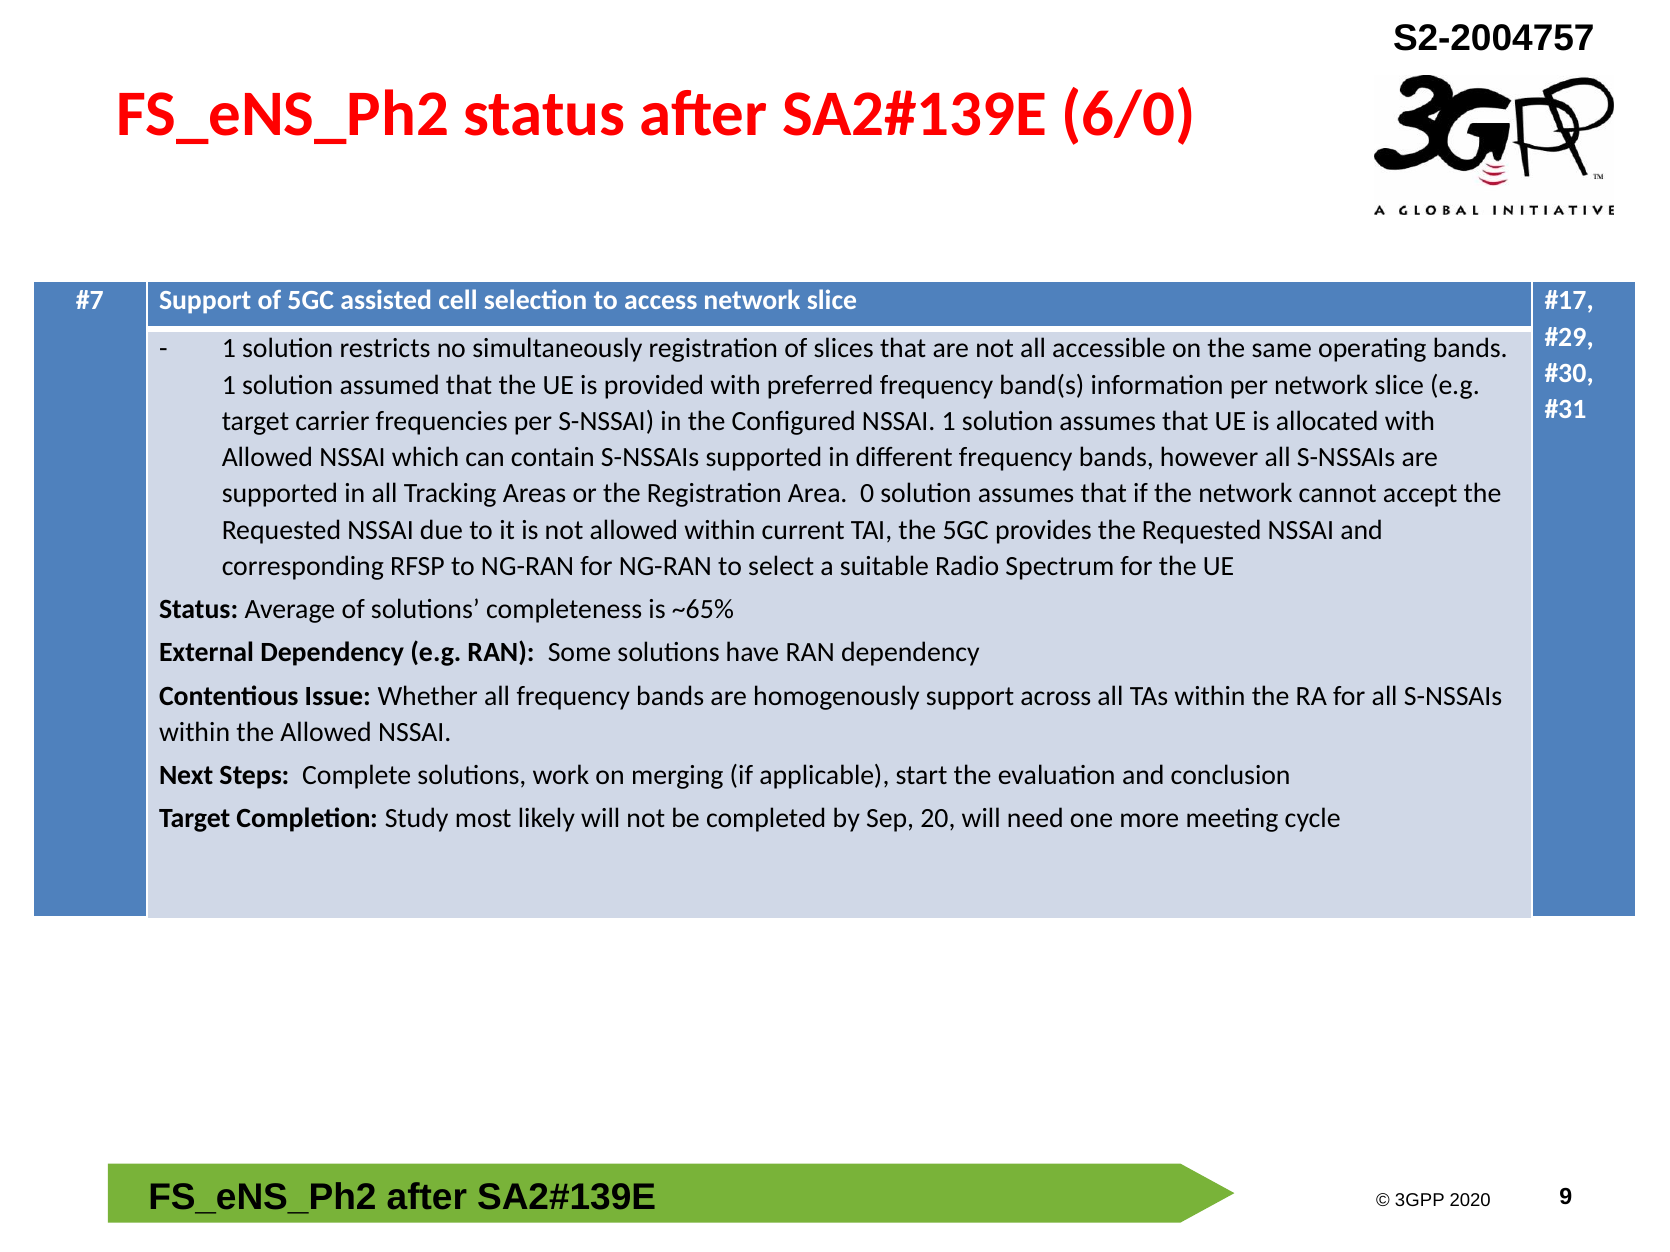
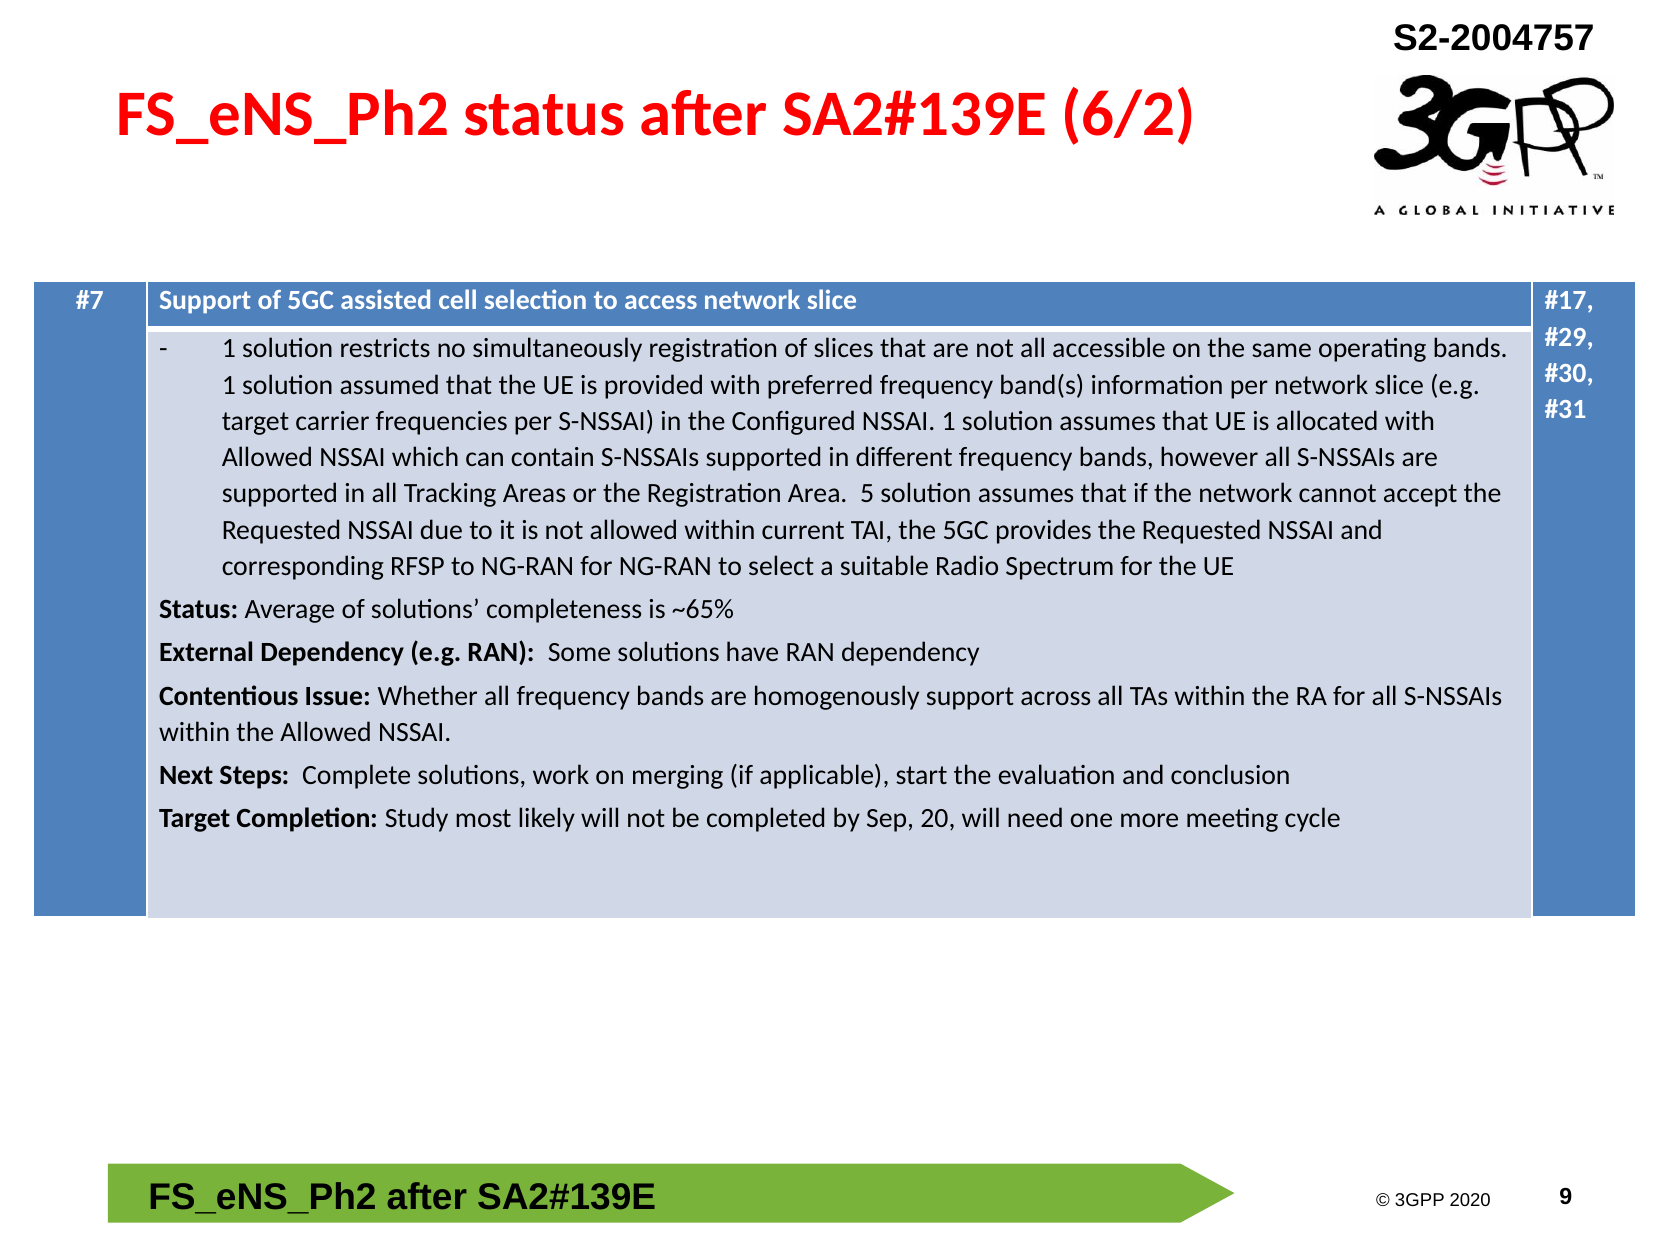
6/0: 6/0 -> 6/2
0: 0 -> 5
